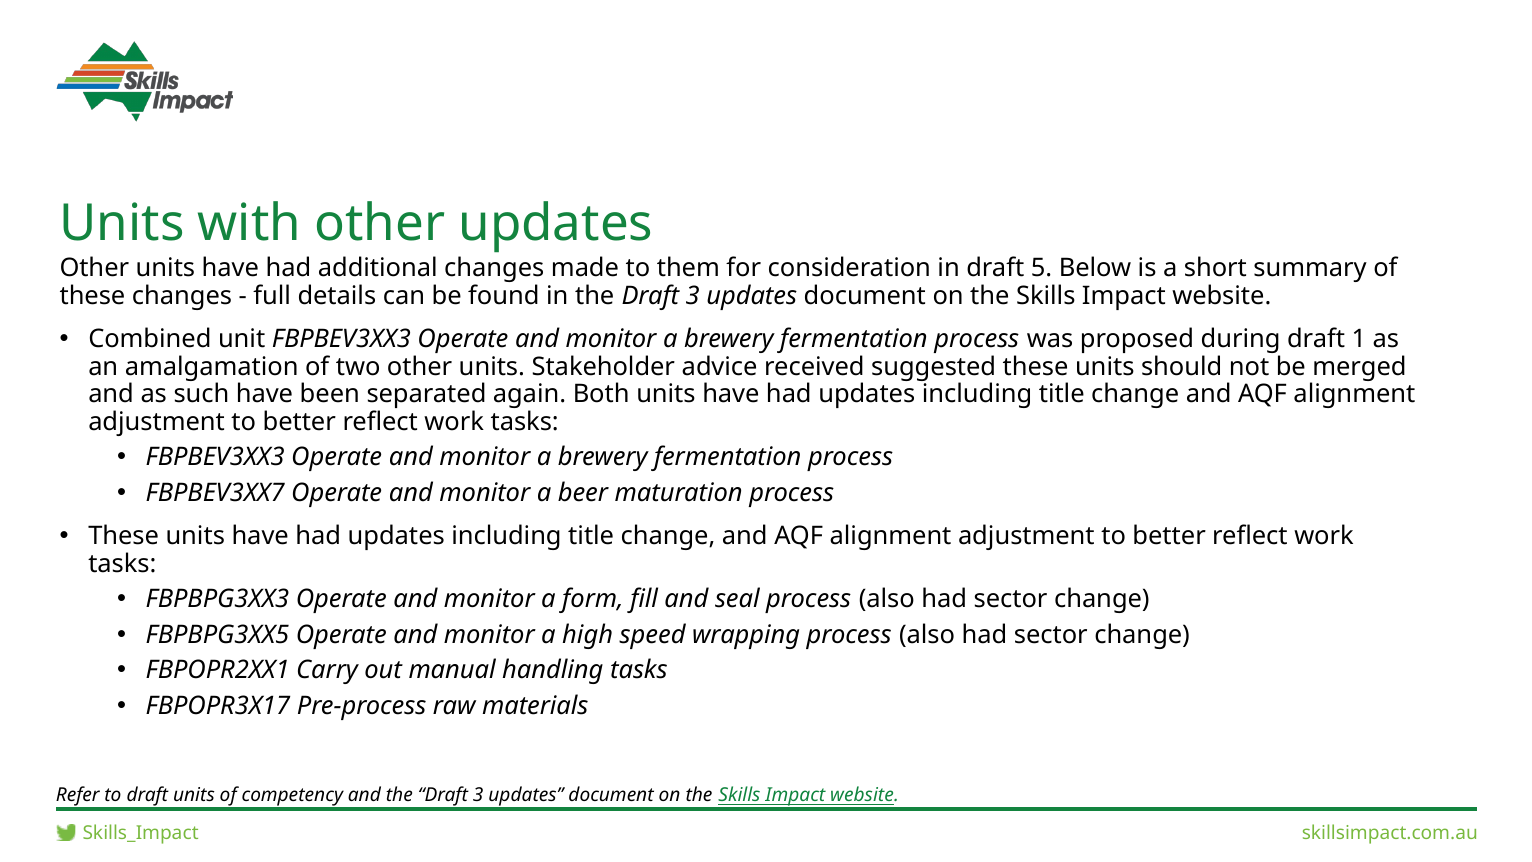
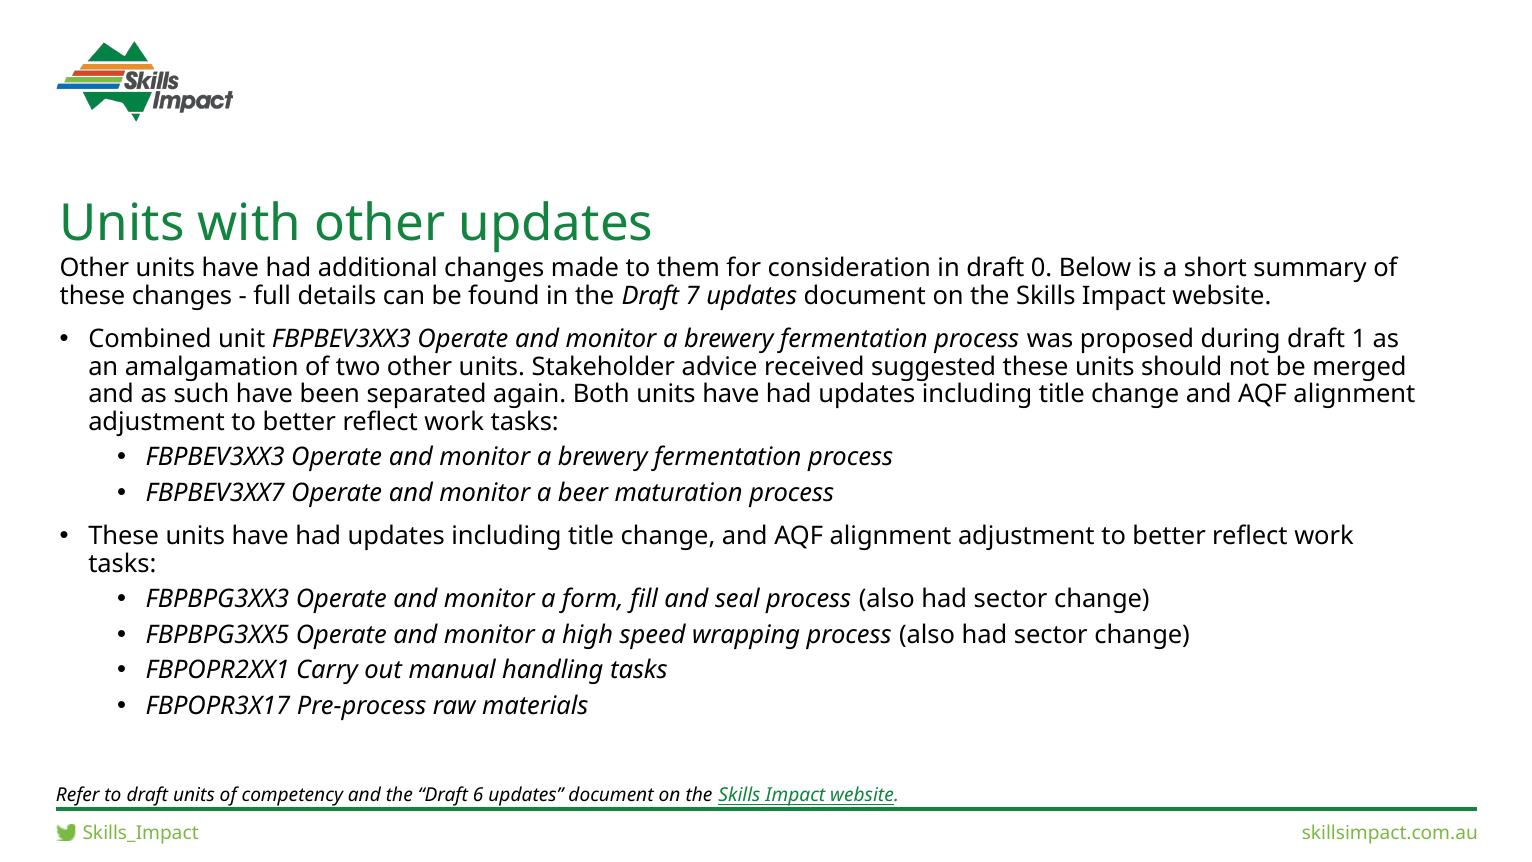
5: 5 -> 0
in the Draft 3: 3 -> 7
and the Draft 3: 3 -> 6
